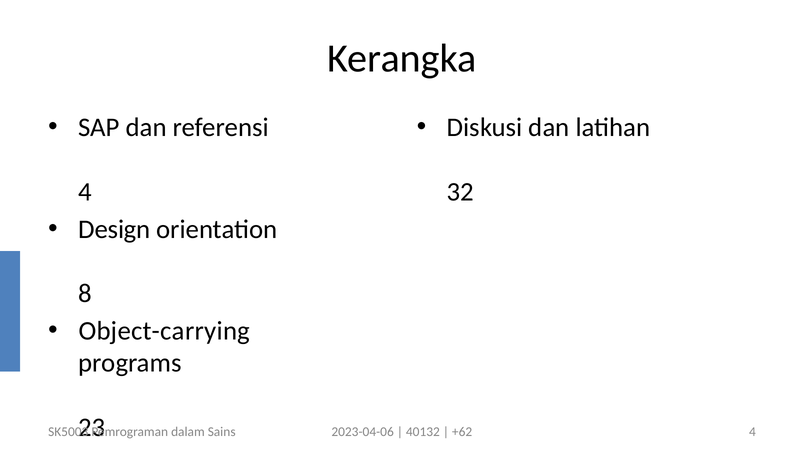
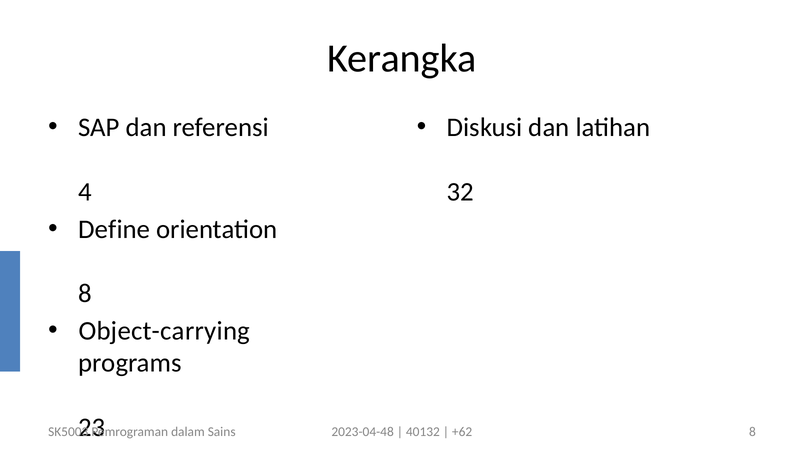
Design: Design -> Define
2023-04-06: 2023-04-06 -> 2023-04-48
+62 4: 4 -> 8
